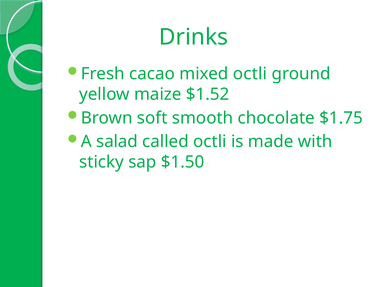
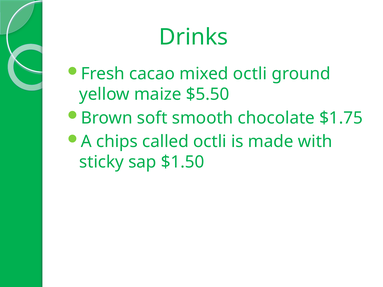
$1.52: $1.52 -> $5.50
salad: salad -> chips
